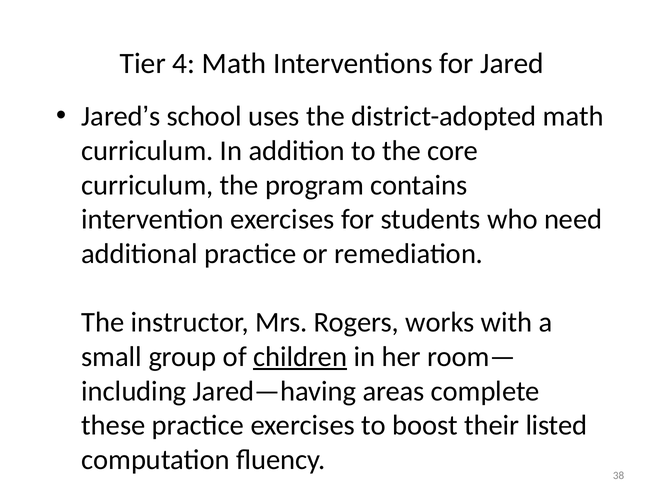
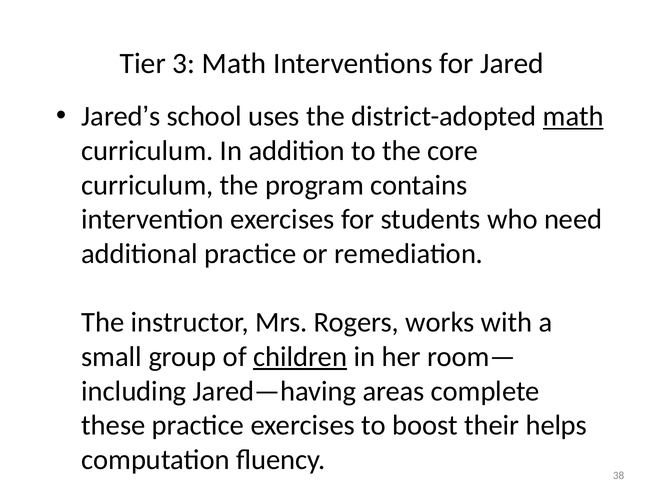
4: 4 -> 3
math at (573, 117) underline: none -> present
listed: listed -> helps
